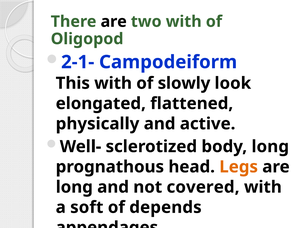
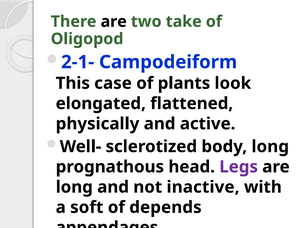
two with: with -> take
This with: with -> case
slowly: slowly -> plants
Legs colour: orange -> purple
covered: covered -> inactive
